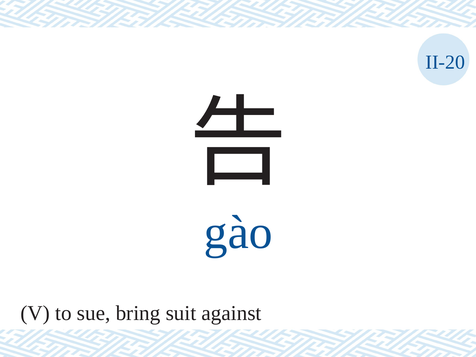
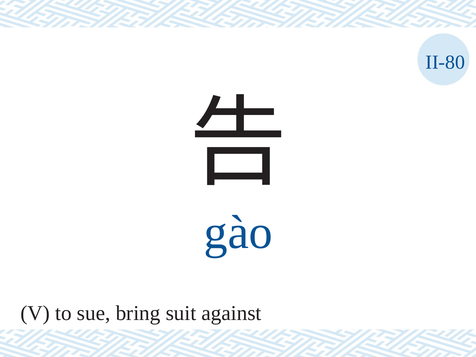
II-20: II-20 -> II-80
